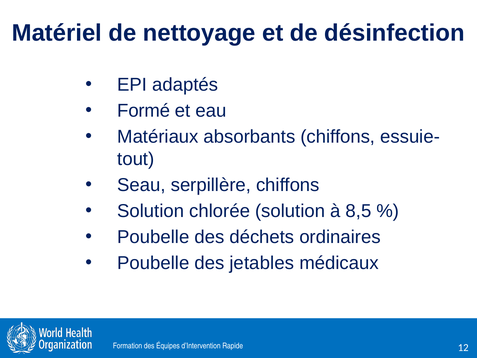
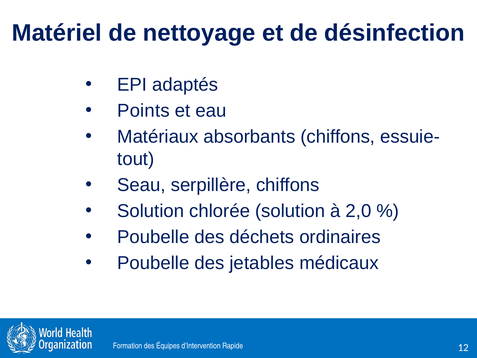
Formé: Formé -> Points
8,5: 8,5 -> 2,0
